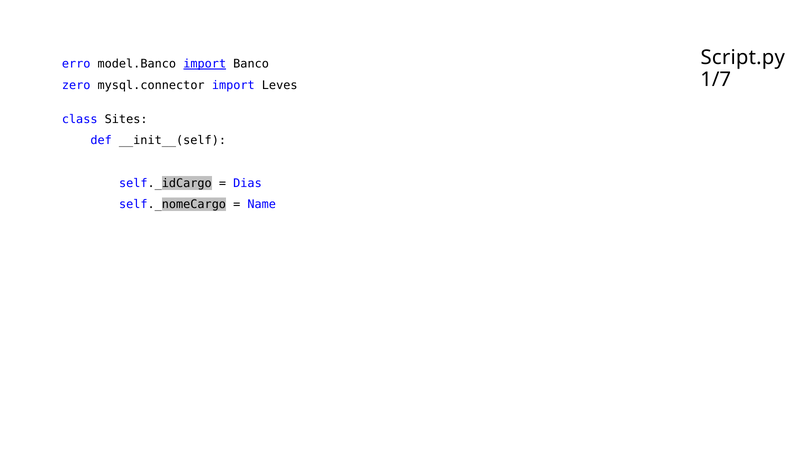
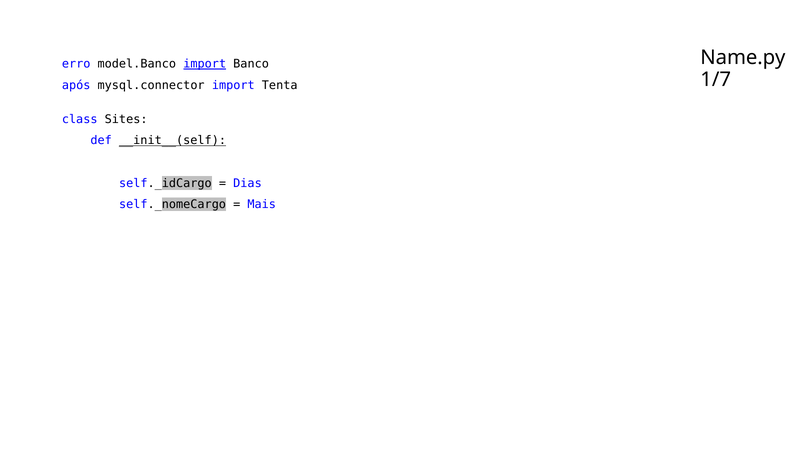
Script.py: Script.py -> Name.py
zero: zero -> após
Leves: Leves -> Tenta
__init__(self underline: none -> present
Name: Name -> Mais
